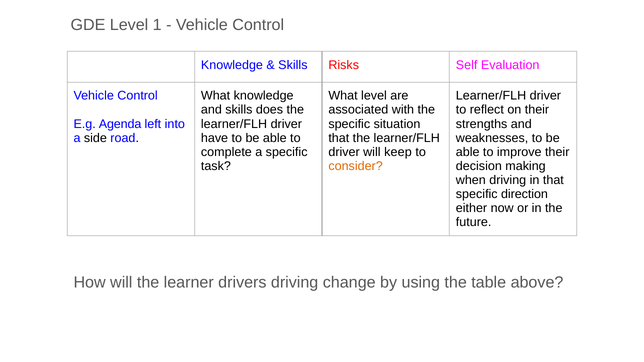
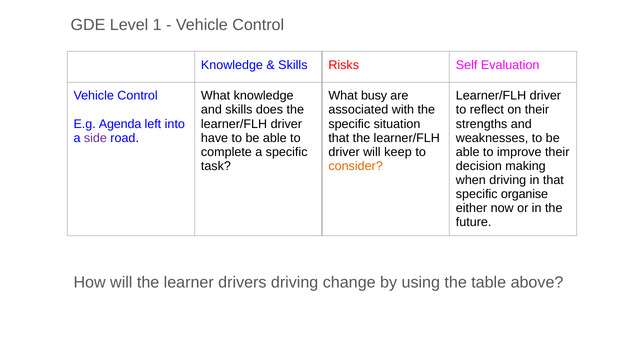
What level: level -> busy
side colour: black -> purple
direction: direction -> organise
